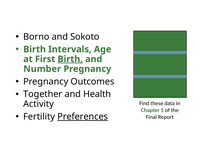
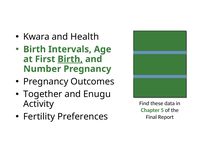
Borno: Borno -> Kwara
Sokoto: Sokoto -> Health
Health: Health -> Enugu
Preferences underline: present -> none
